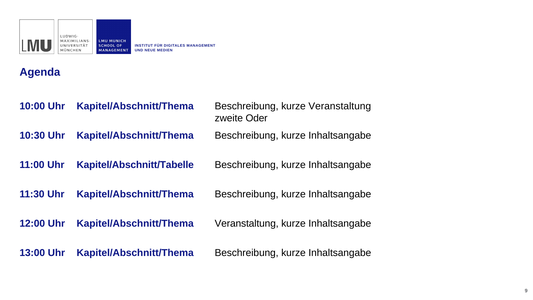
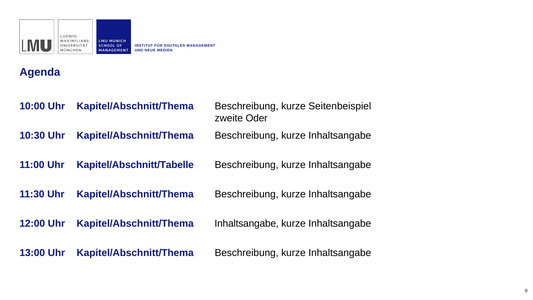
kurze Veranstaltung: Veranstaltung -> Seitenbeispiel
Kapitel/Abschnitt/Thema Veranstaltung: Veranstaltung -> Inhaltsangabe
